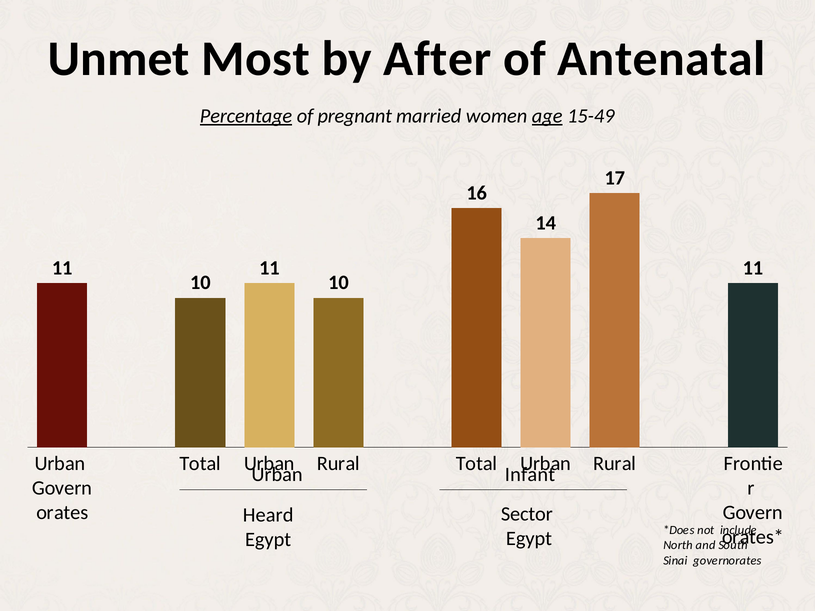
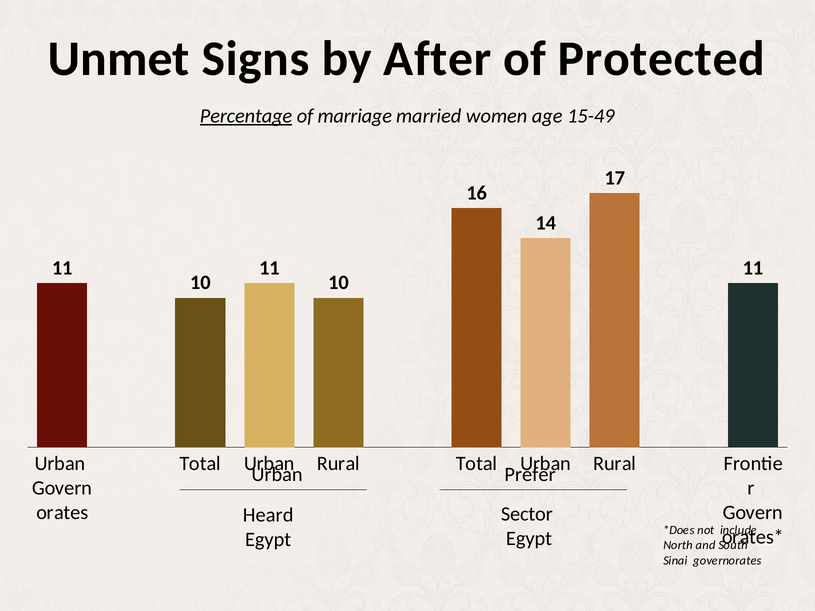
Most: Most -> Signs
Antenatal: Antenatal -> Protected
pregnant: pregnant -> marriage
age underline: present -> none
Infant: Infant -> Prefer
